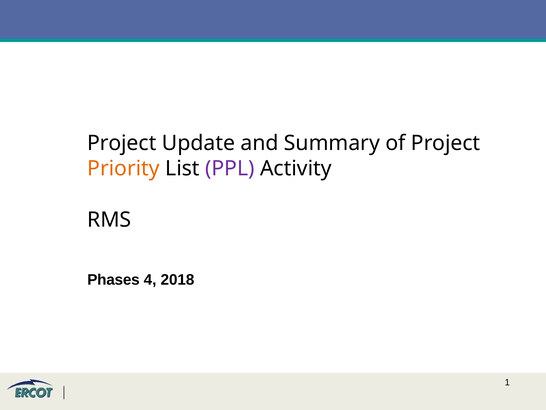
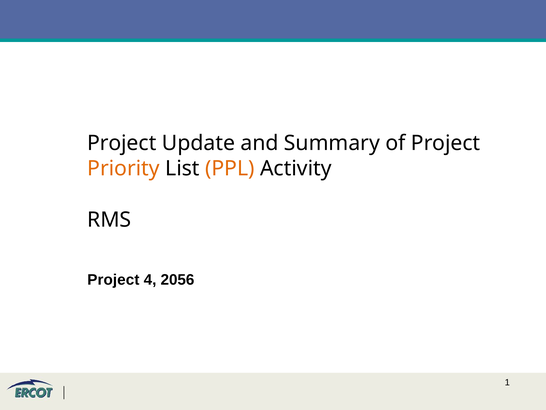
PPL colour: purple -> orange
Phases at (113, 280): Phases -> Project
2018: 2018 -> 2056
